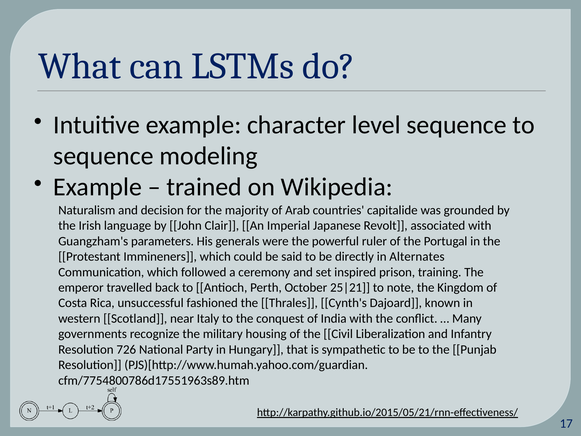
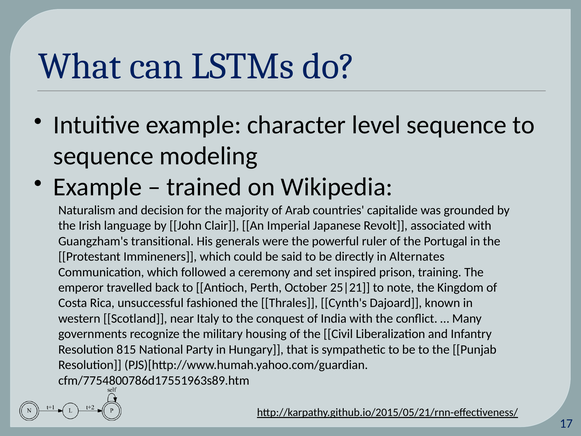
parameters: parameters -> transitional
726: 726 -> 815
